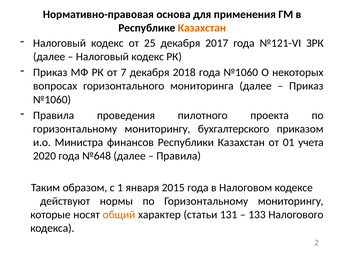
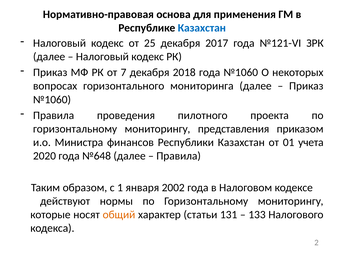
Казахстан at (202, 28) colour: orange -> blue
бухгалтерского: бухгалтерского -> представления
2015: 2015 -> 2002
